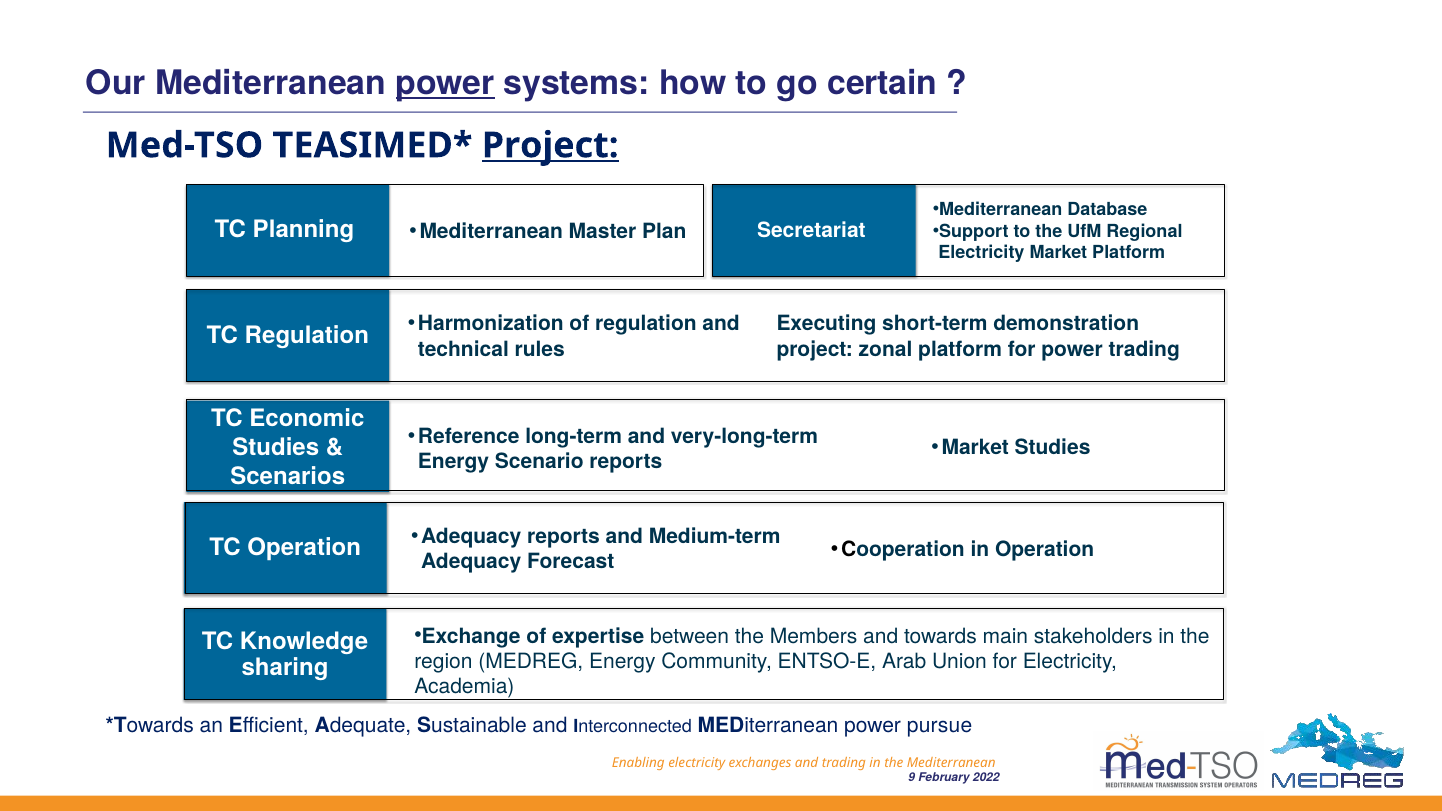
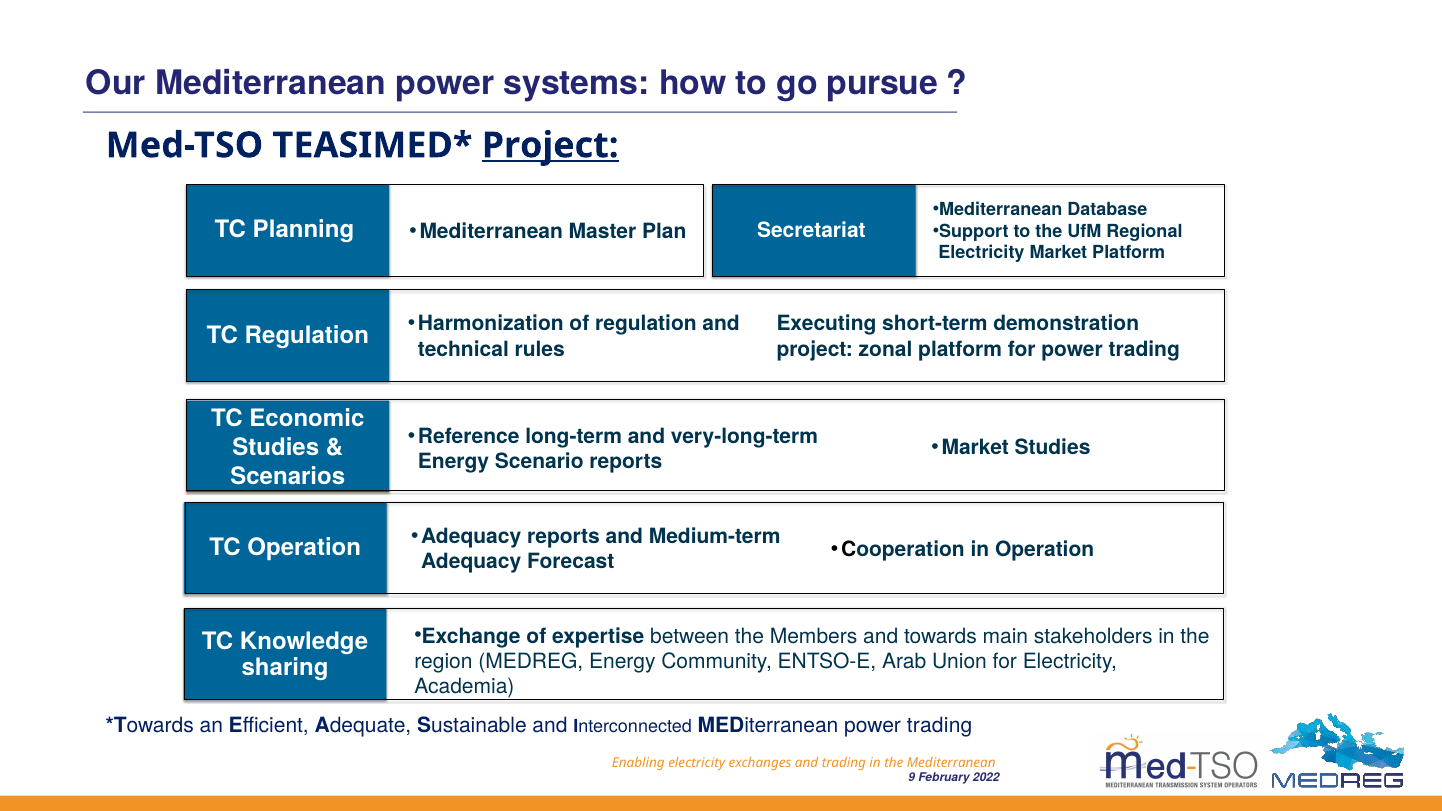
power at (445, 84) underline: present -> none
certain: certain -> pursue
MEDiterranean power pursue: pursue -> trading
